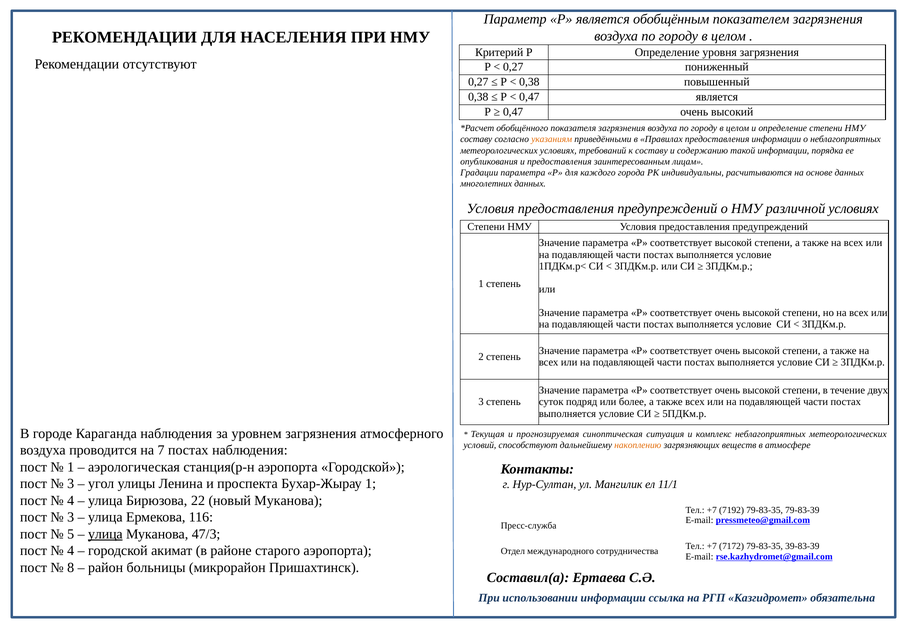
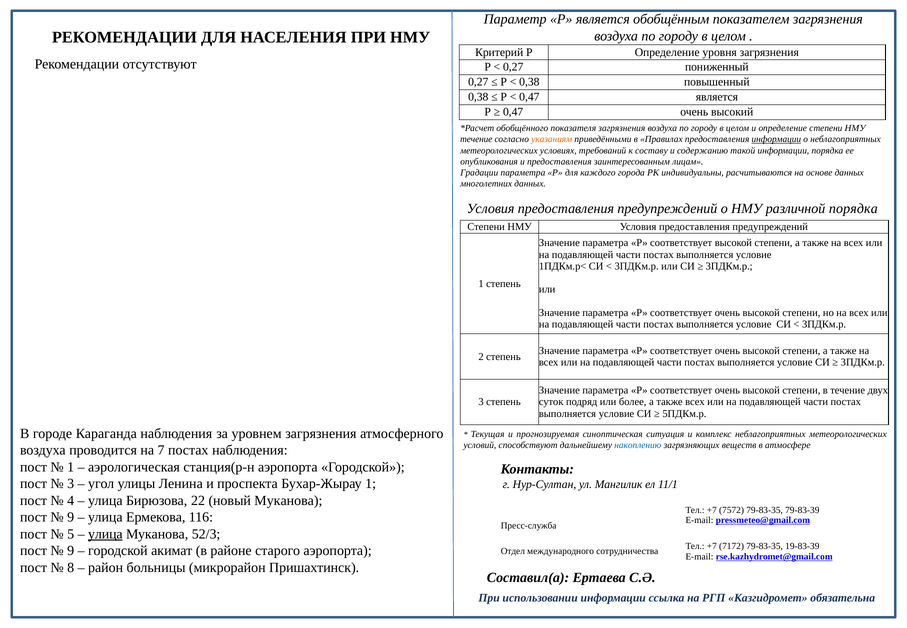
составу at (476, 139): составу -> течение
информации at (776, 139) underline: none -> present
различной условиях: условиях -> порядка
накоплению colour: orange -> blue
7192: 7192 -> 7572
3 at (71, 517): 3 -> 9
47/3: 47/3 -> 52/3
39-83-39: 39-83-39 -> 19-83-39
4 at (71, 551): 4 -> 9
